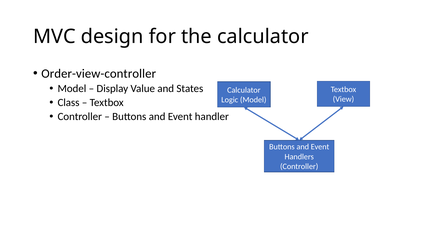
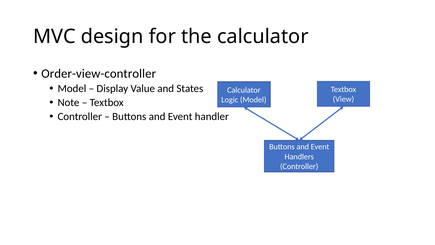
Class: Class -> Note
